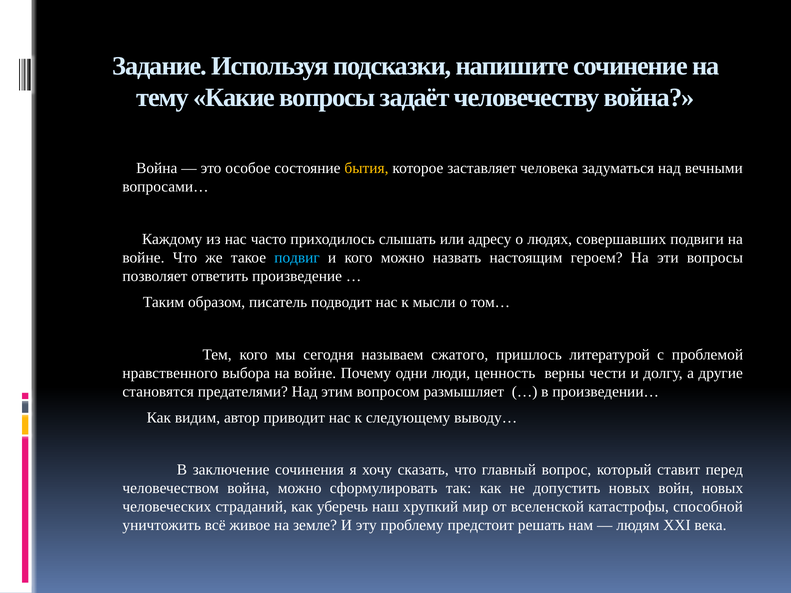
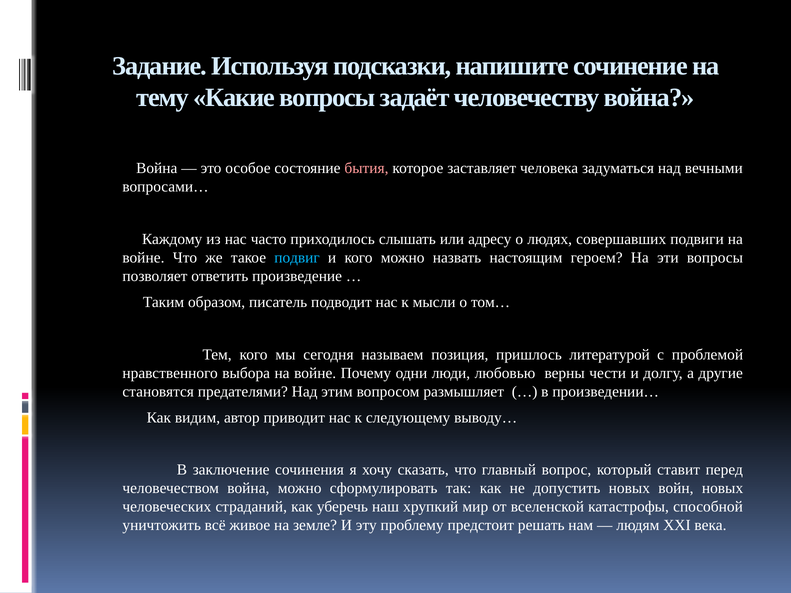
бытия colour: yellow -> pink
сжатого: сжатого -> позиция
ценность: ценность -> любовью
